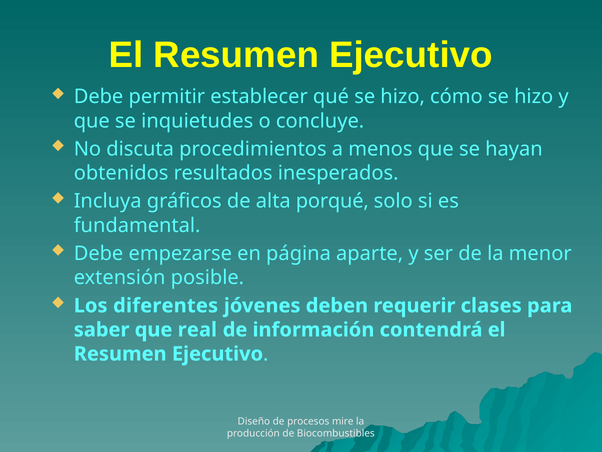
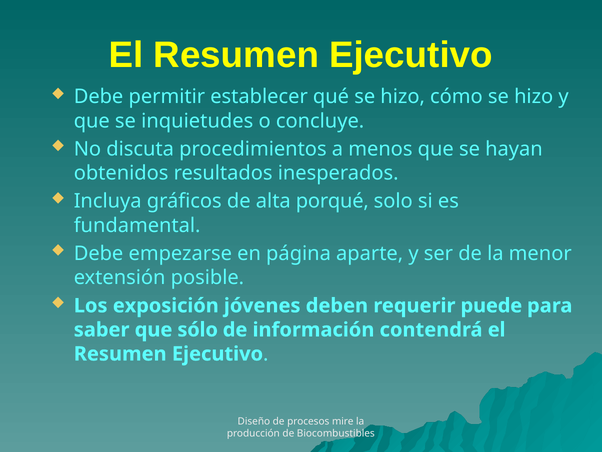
diferentes: diferentes -> exposición
clases: clases -> puede
real: real -> sólo
